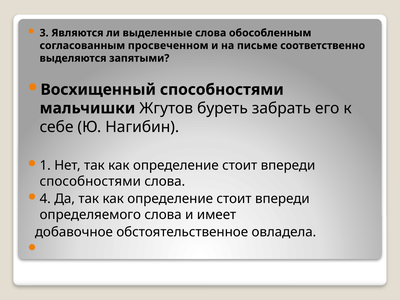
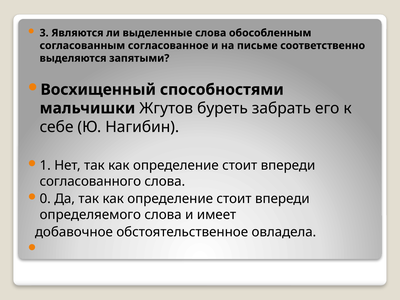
просвеченном: просвеченном -> согласованное
способностями at (90, 181): способностями -> согласованного
4: 4 -> 0
